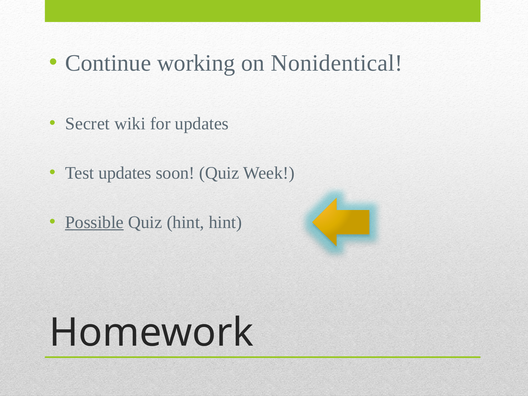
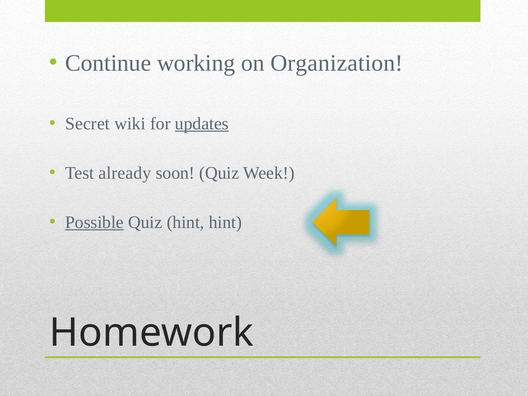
Nonidentical: Nonidentical -> Organization
updates at (202, 124) underline: none -> present
Test updates: updates -> already
